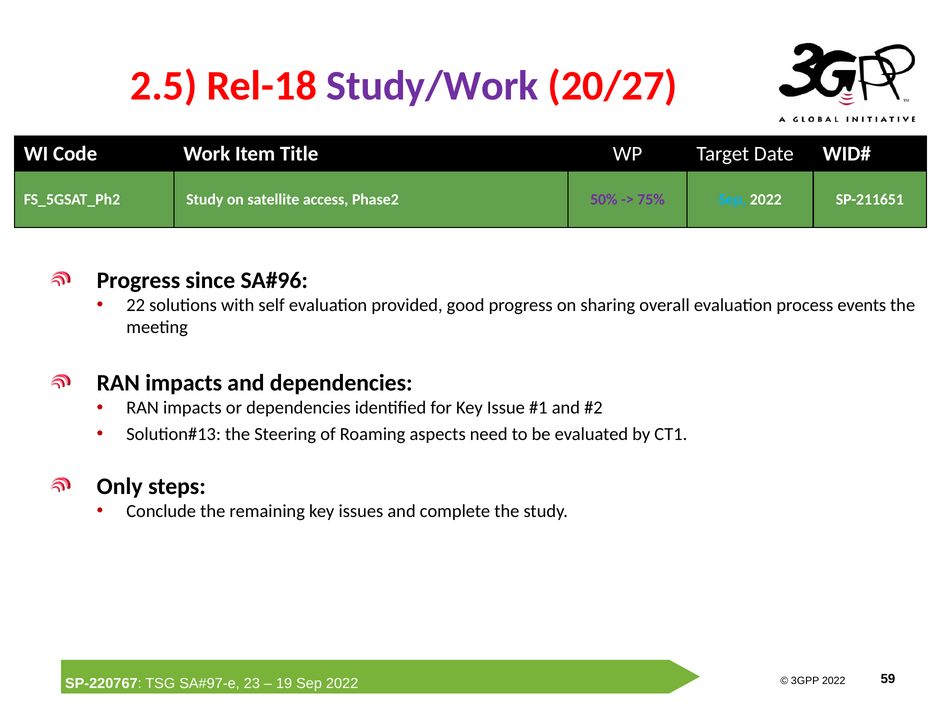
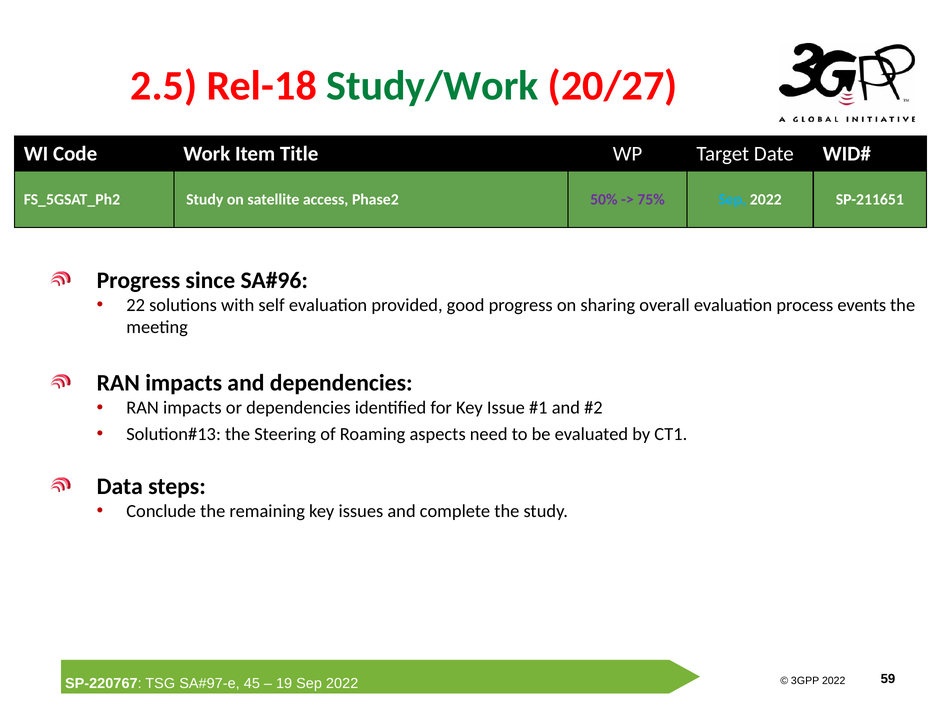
Study/Work colour: purple -> green
Only: Only -> Data
23: 23 -> 45
